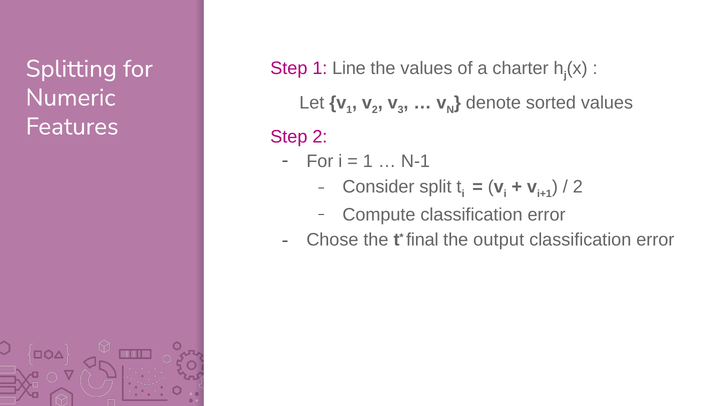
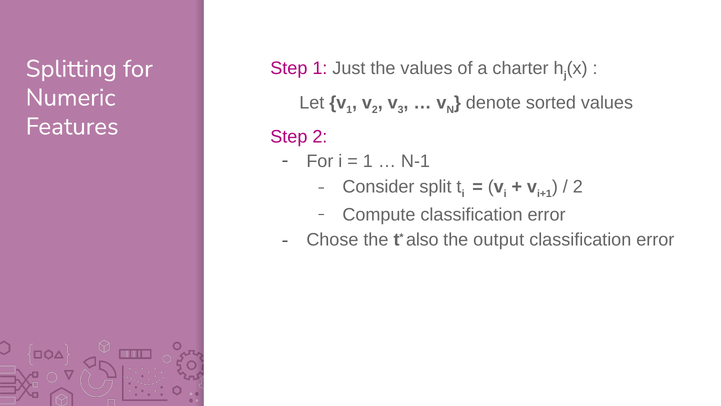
Line: Line -> Just
final: final -> also
